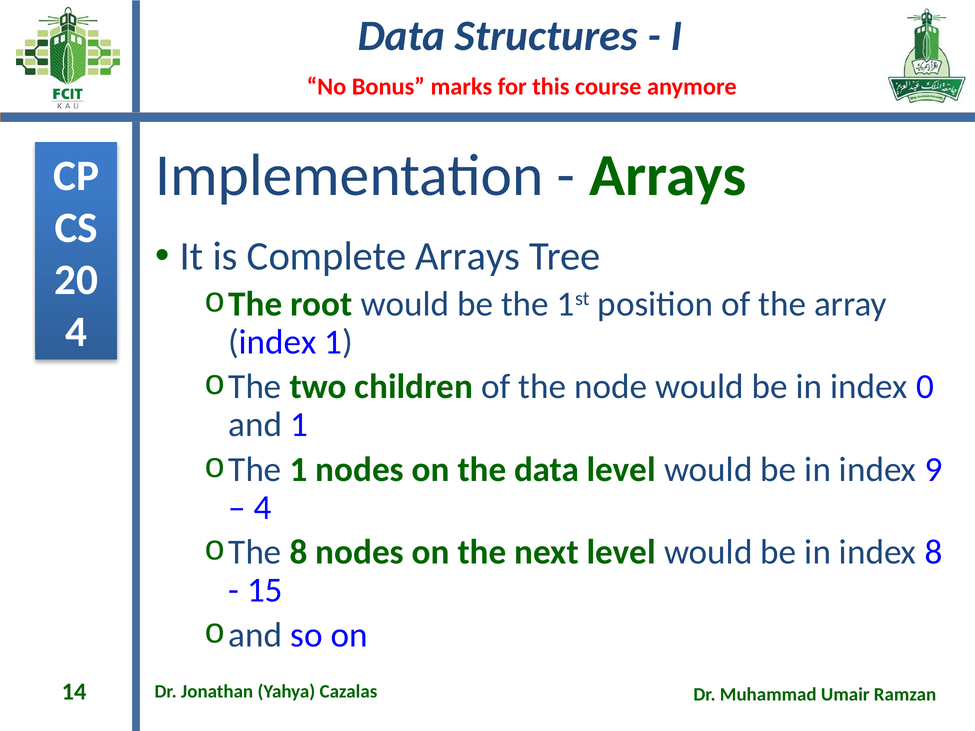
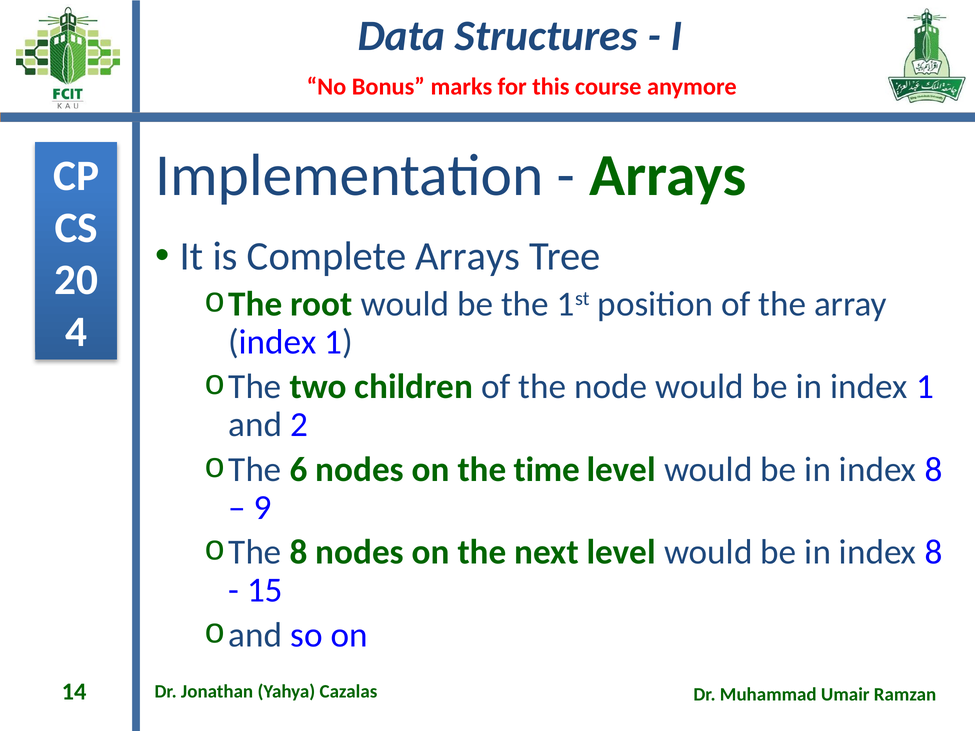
in index 0: 0 -> 1
and 1: 1 -> 2
The 1: 1 -> 6
the data: data -> time
9 at (934, 470): 9 -> 8
4 at (263, 508): 4 -> 9
